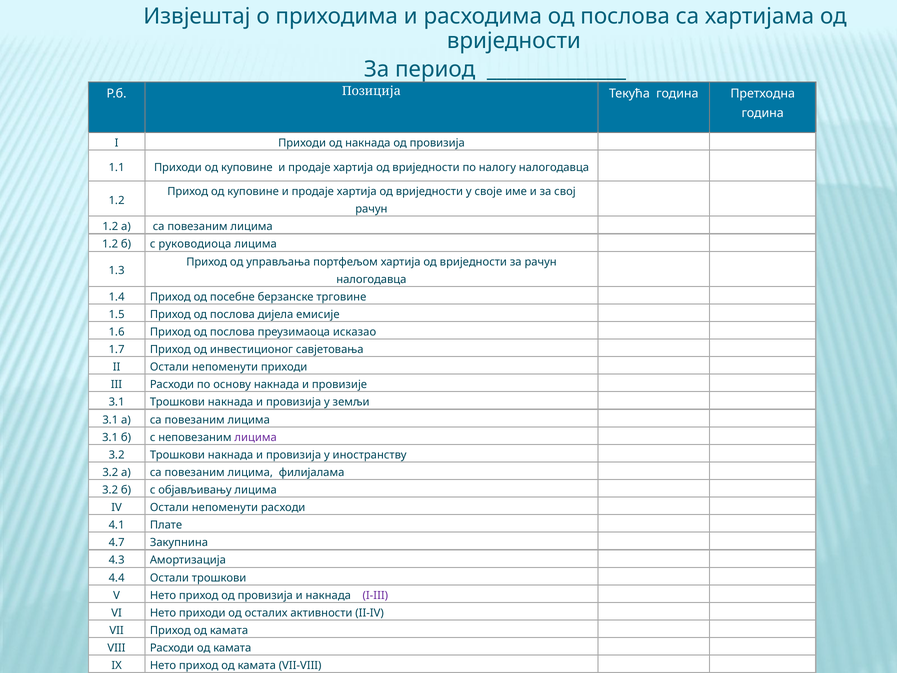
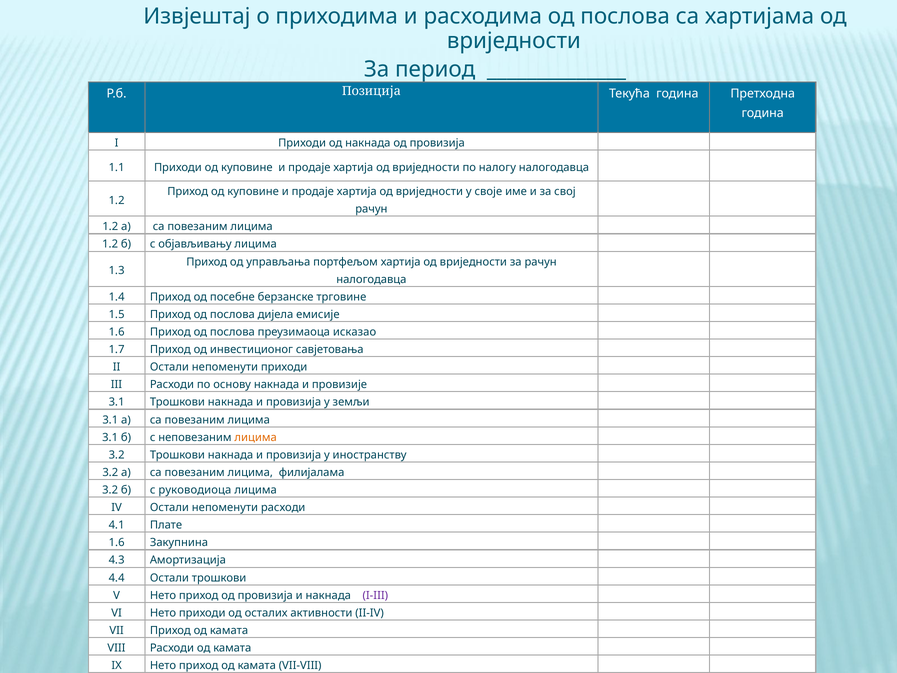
руководиоца: руководиоца -> објављивању
лицима at (256, 437) colour: purple -> orange
објављивању: објављивању -> руководиоца
4.7 at (117, 543): 4.7 -> 1.6
